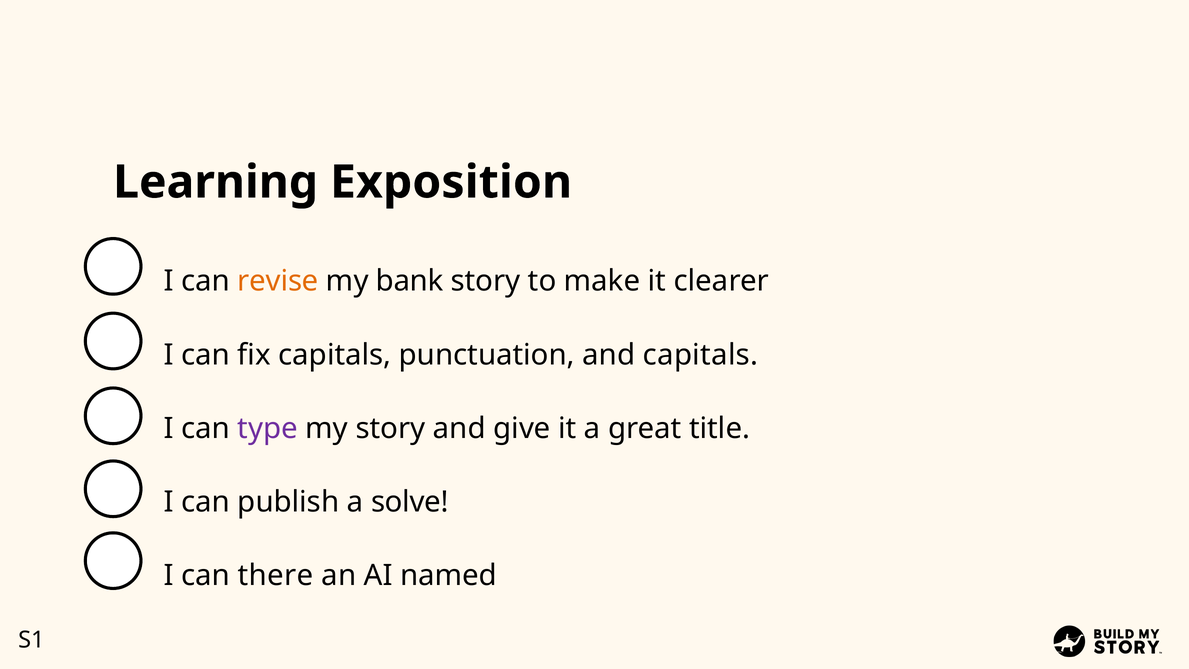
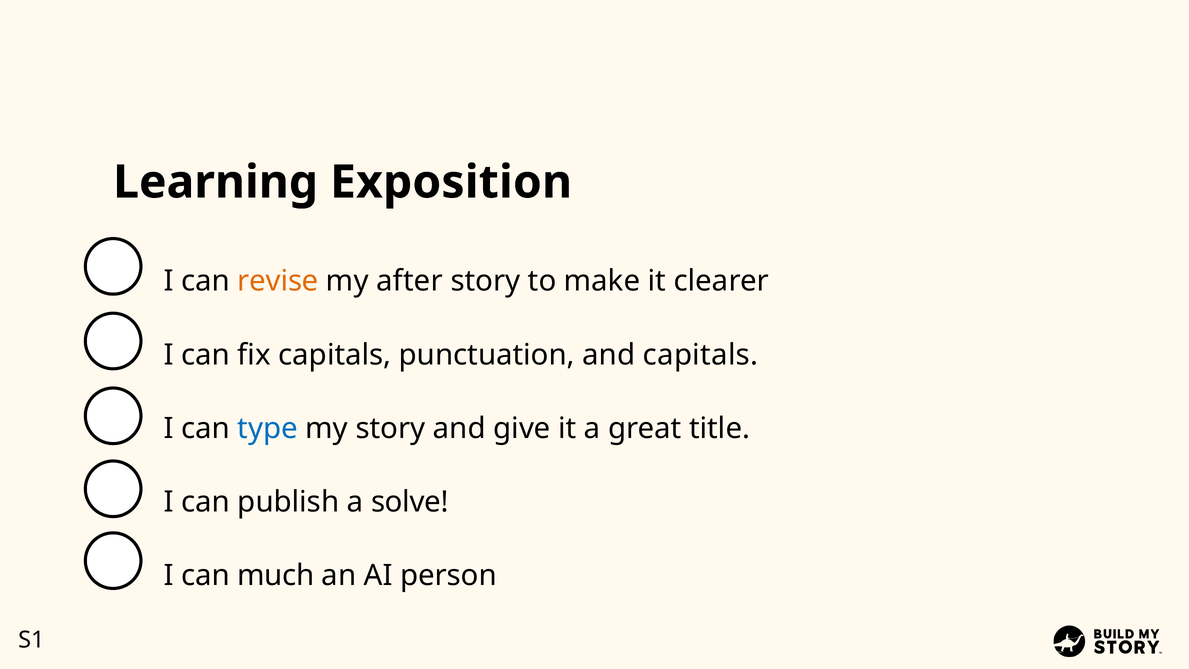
bank: bank -> after
type colour: purple -> blue
there: there -> much
named: named -> person
